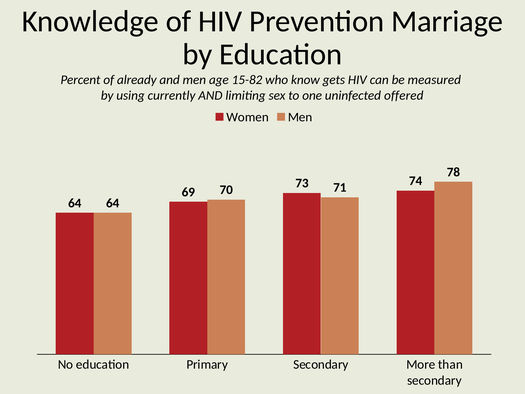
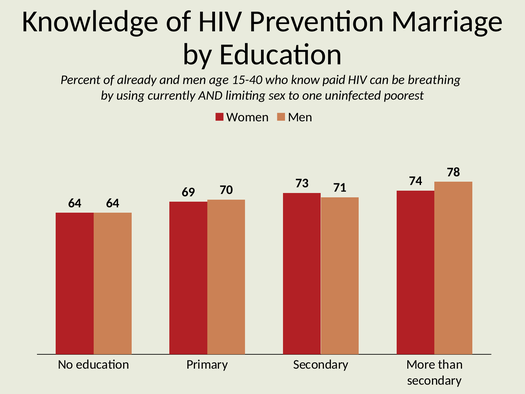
15-82: 15-82 -> 15-40
gets: gets -> paid
measured: measured -> breathing
offered: offered -> poorest
